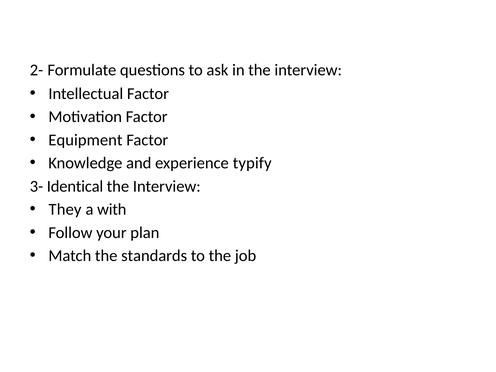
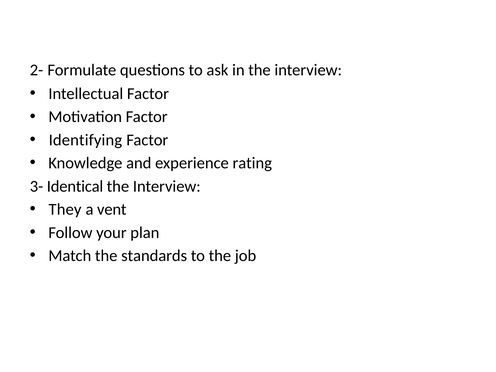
Equipment: Equipment -> Identifying
typify: typify -> rating
with: with -> vent
